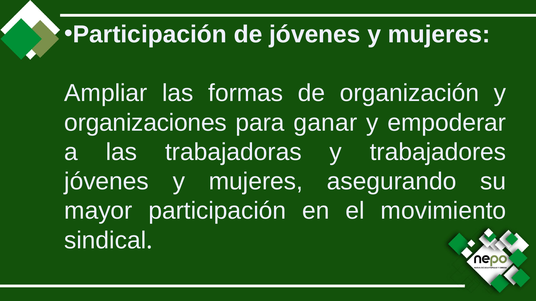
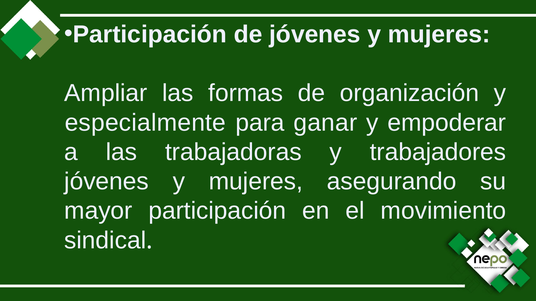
organizaciones: organizaciones -> especialmente
